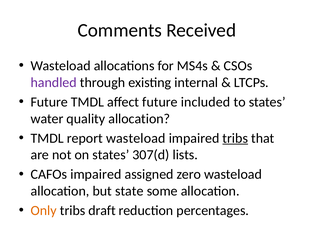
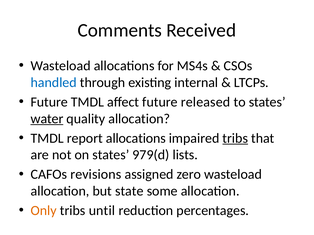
handled colour: purple -> blue
included: included -> released
water underline: none -> present
report wasteload: wasteload -> allocations
307(d: 307(d -> 979(d
CAFOs impaired: impaired -> revisions
draft: draft -> until
